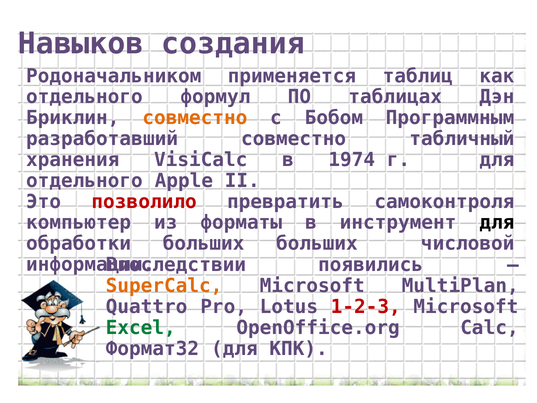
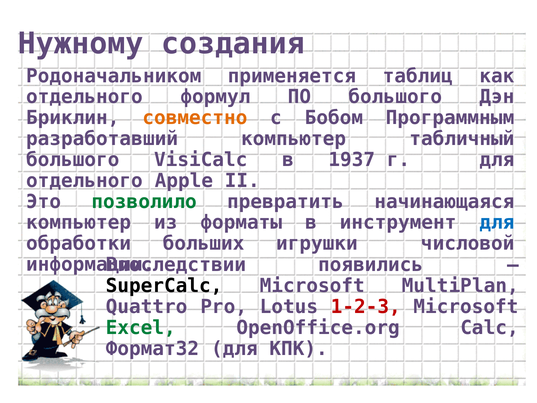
Навыков: Навыков -> Нужному
ПО таблицах: таблицах -> большого
разработавший совместно: совместно -> компьютер
хранения at (73, 160): хранения -> большого
1974: 1974 -> 1937
позволило colour: red -> green
самоконтроля: самоконтроля -> начинающаяся
для at (497, 222) colour: black -> blue
больших больших: больших -> игрушки
SuperCalc colour: orange -> black
